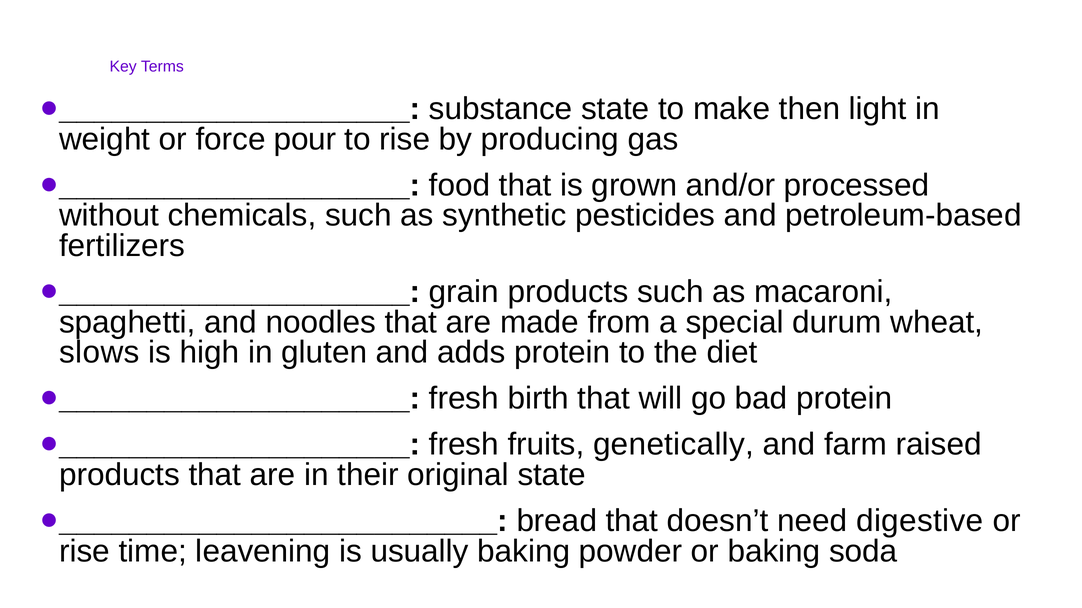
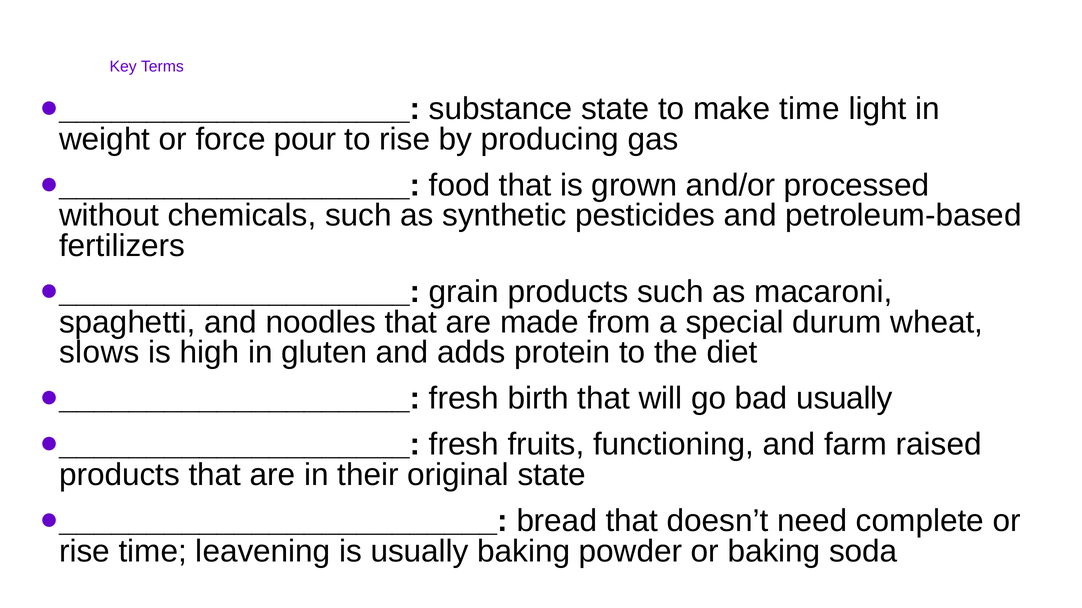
make then: then -> time
bad protein: protein -> usually
genetically: genetically -> functioning
digestive: digestive -> complete
